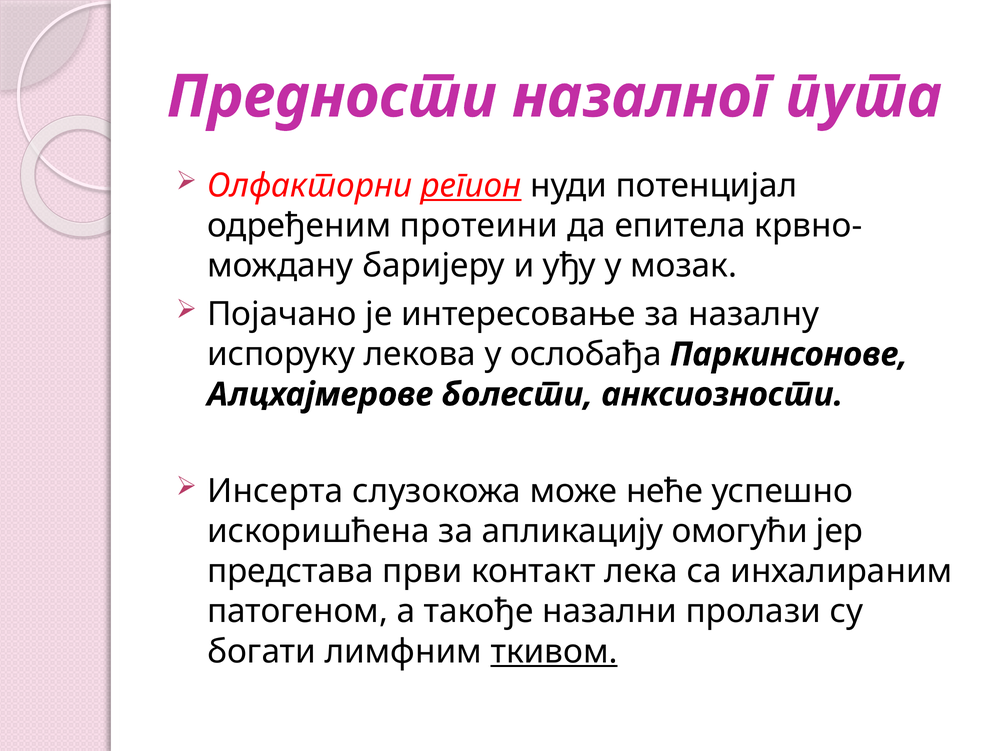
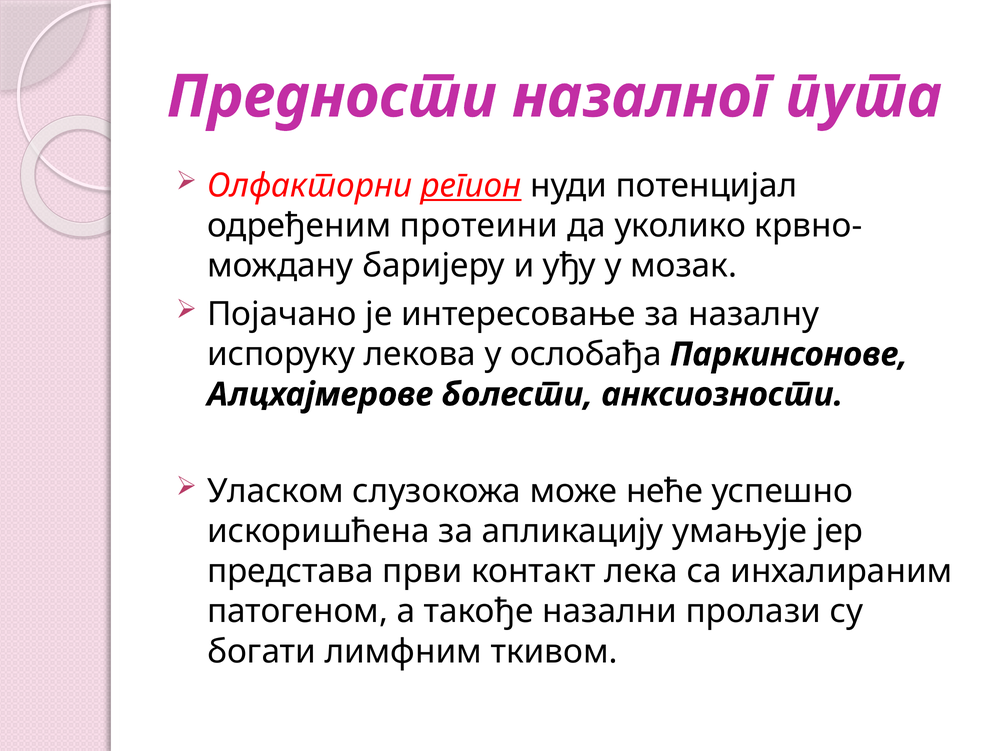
епитела: епитела -> уколико
Инсерта: Инсерта -> Уласком
омогући: омогући -> умањује
ткивом underline: present -> none
